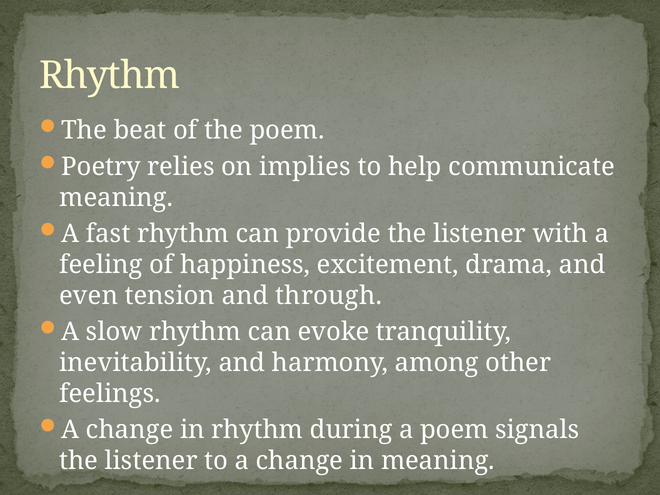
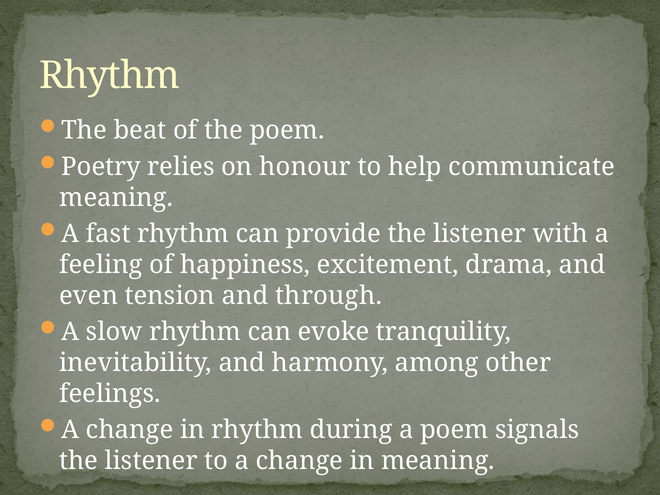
implies: implies -> honour
